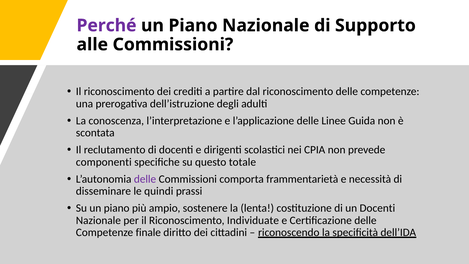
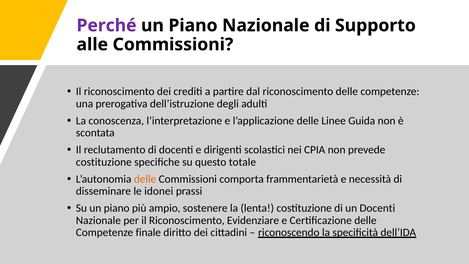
componenti at (104, 162): componenti -> costituzione
delle at (145, 179) colour: purple -> orange
quindi: quindi -> idonei
Individuate: Individuate -> Evidenziare
